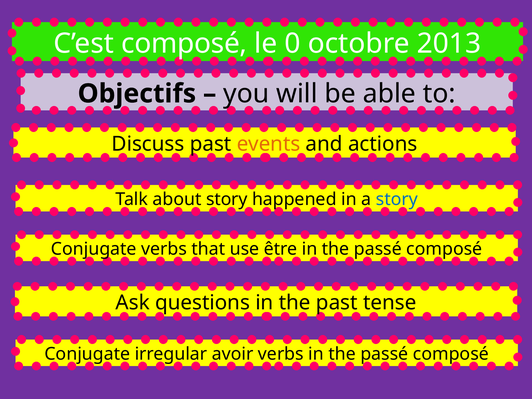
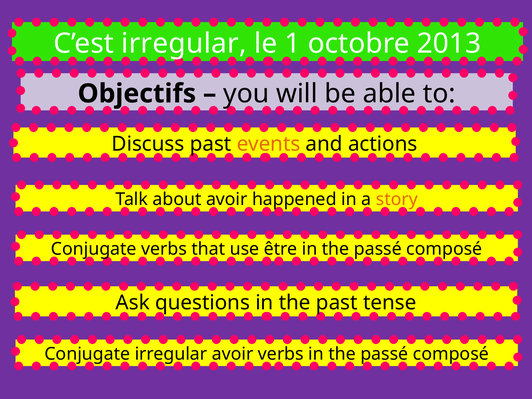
C’est composé: composé -> irregular
0: 0 -> 1
about story: story -> avoir
story at (397, 199) colour: blue -> orange
